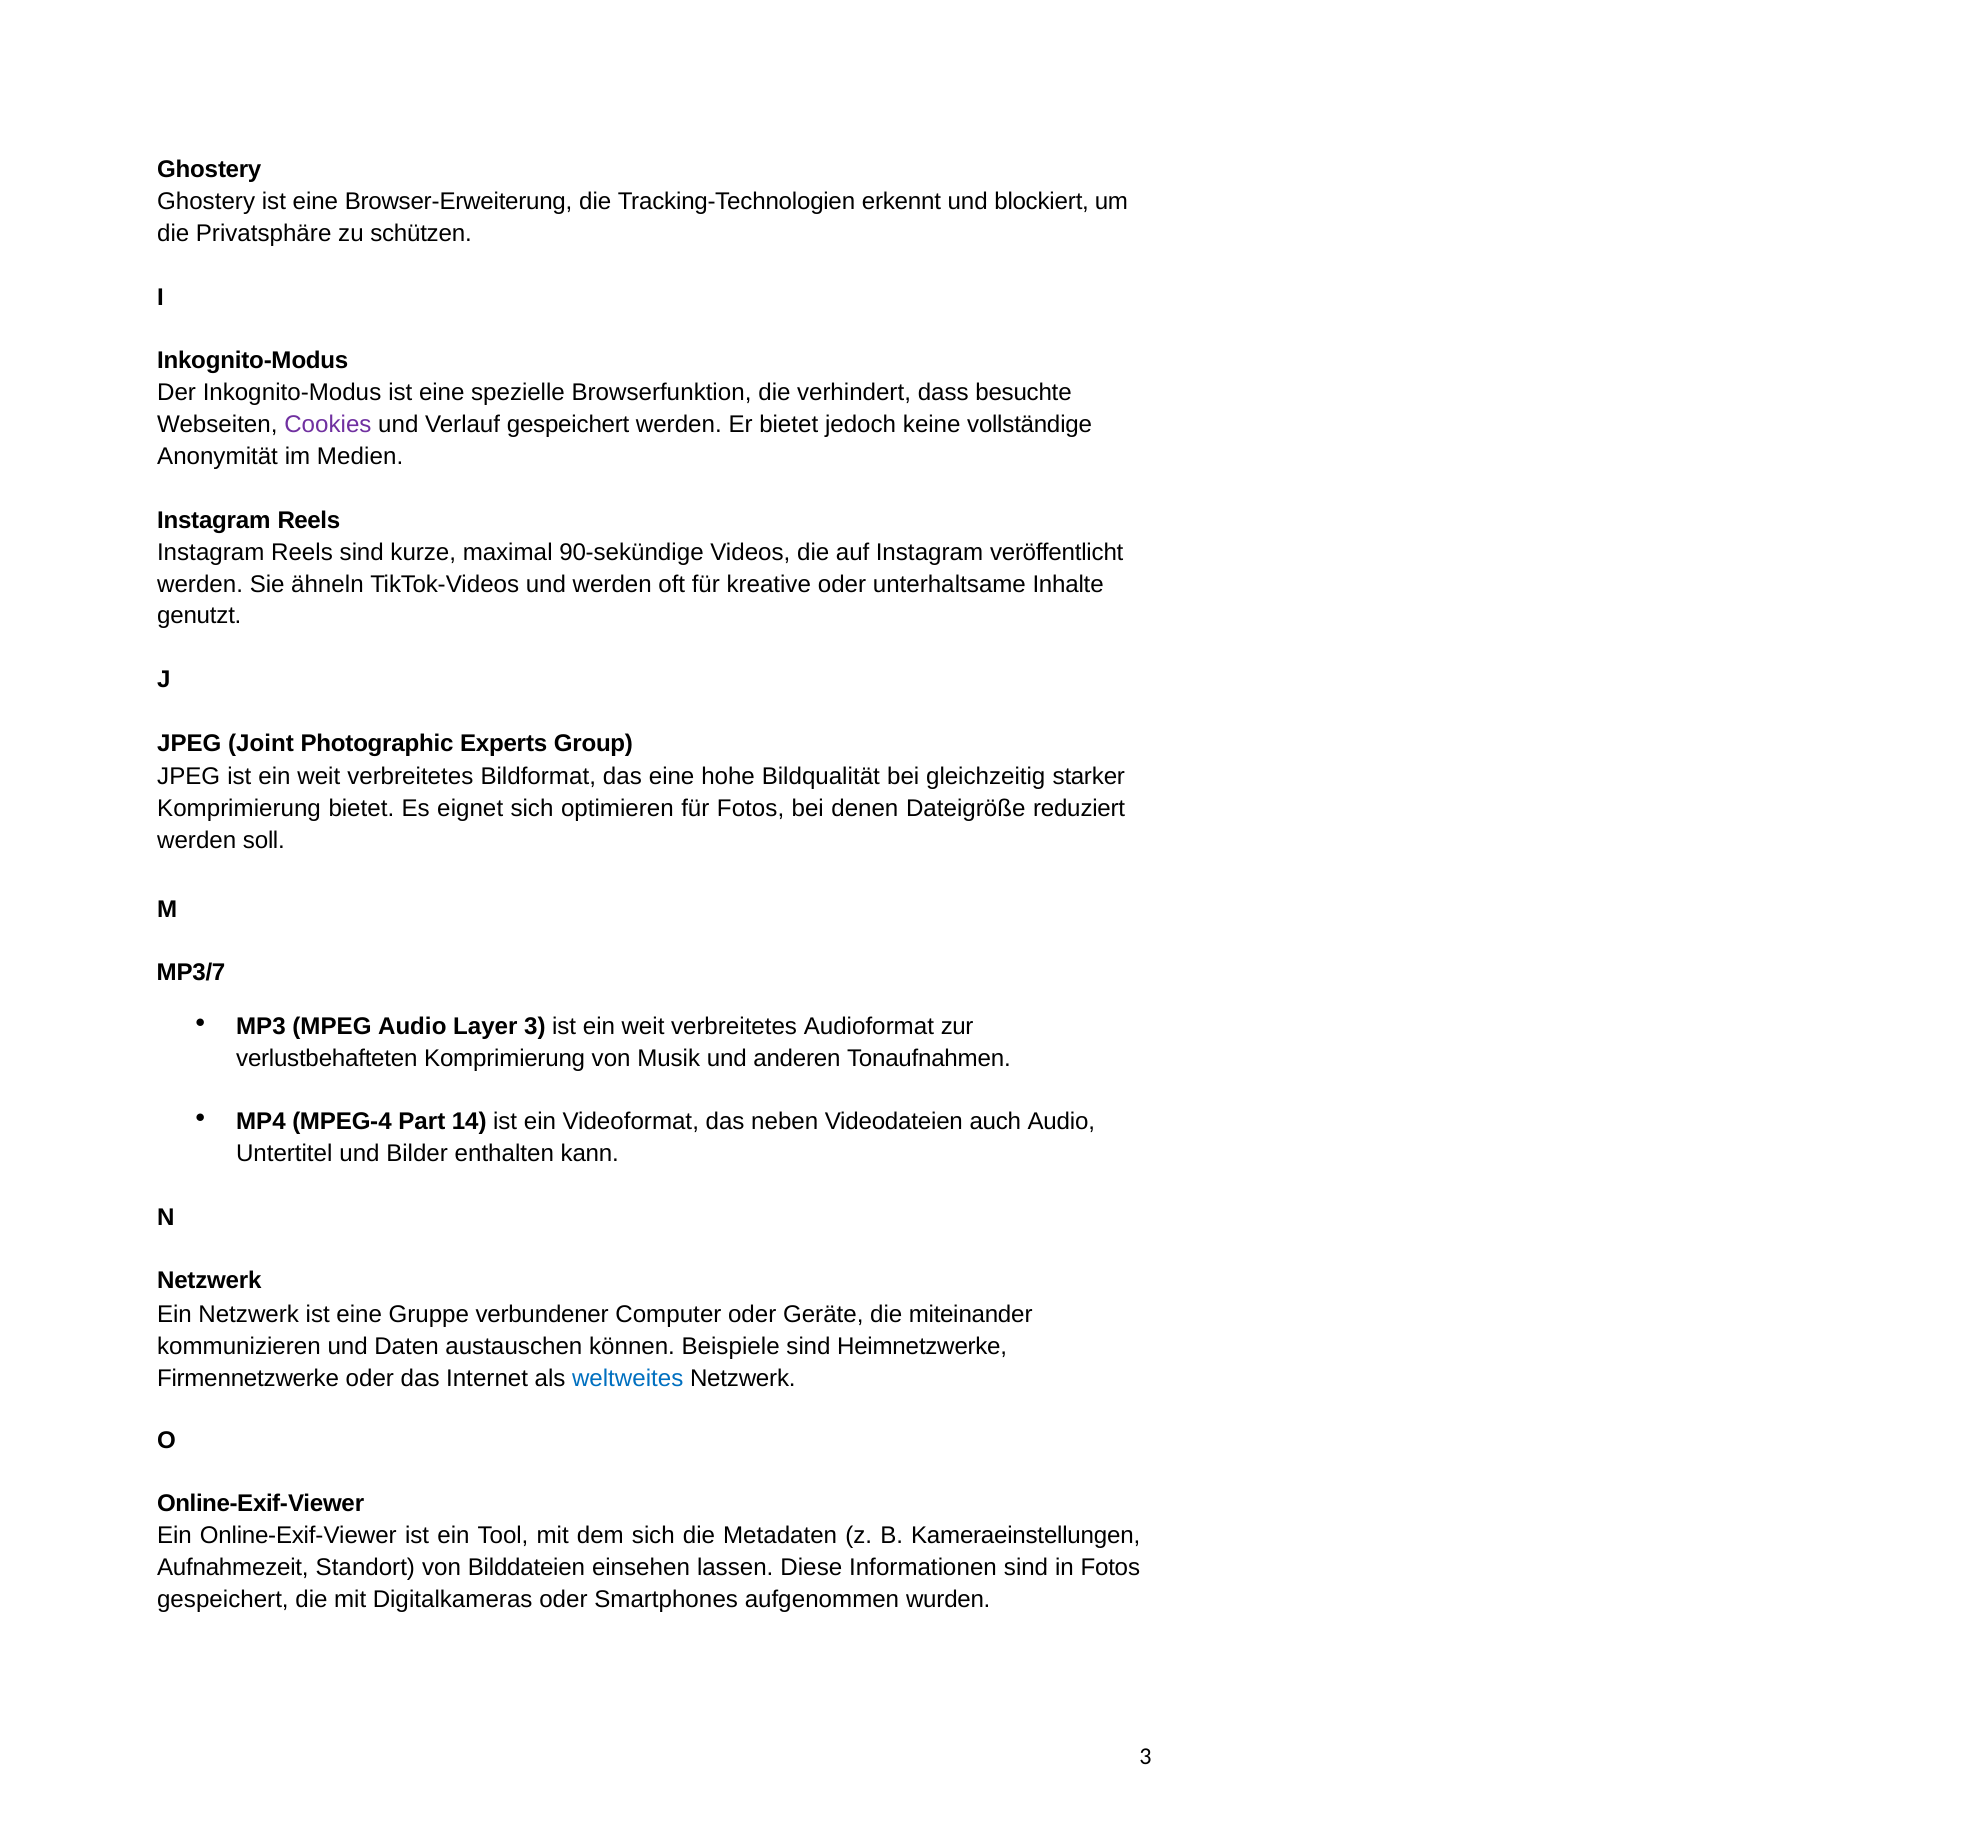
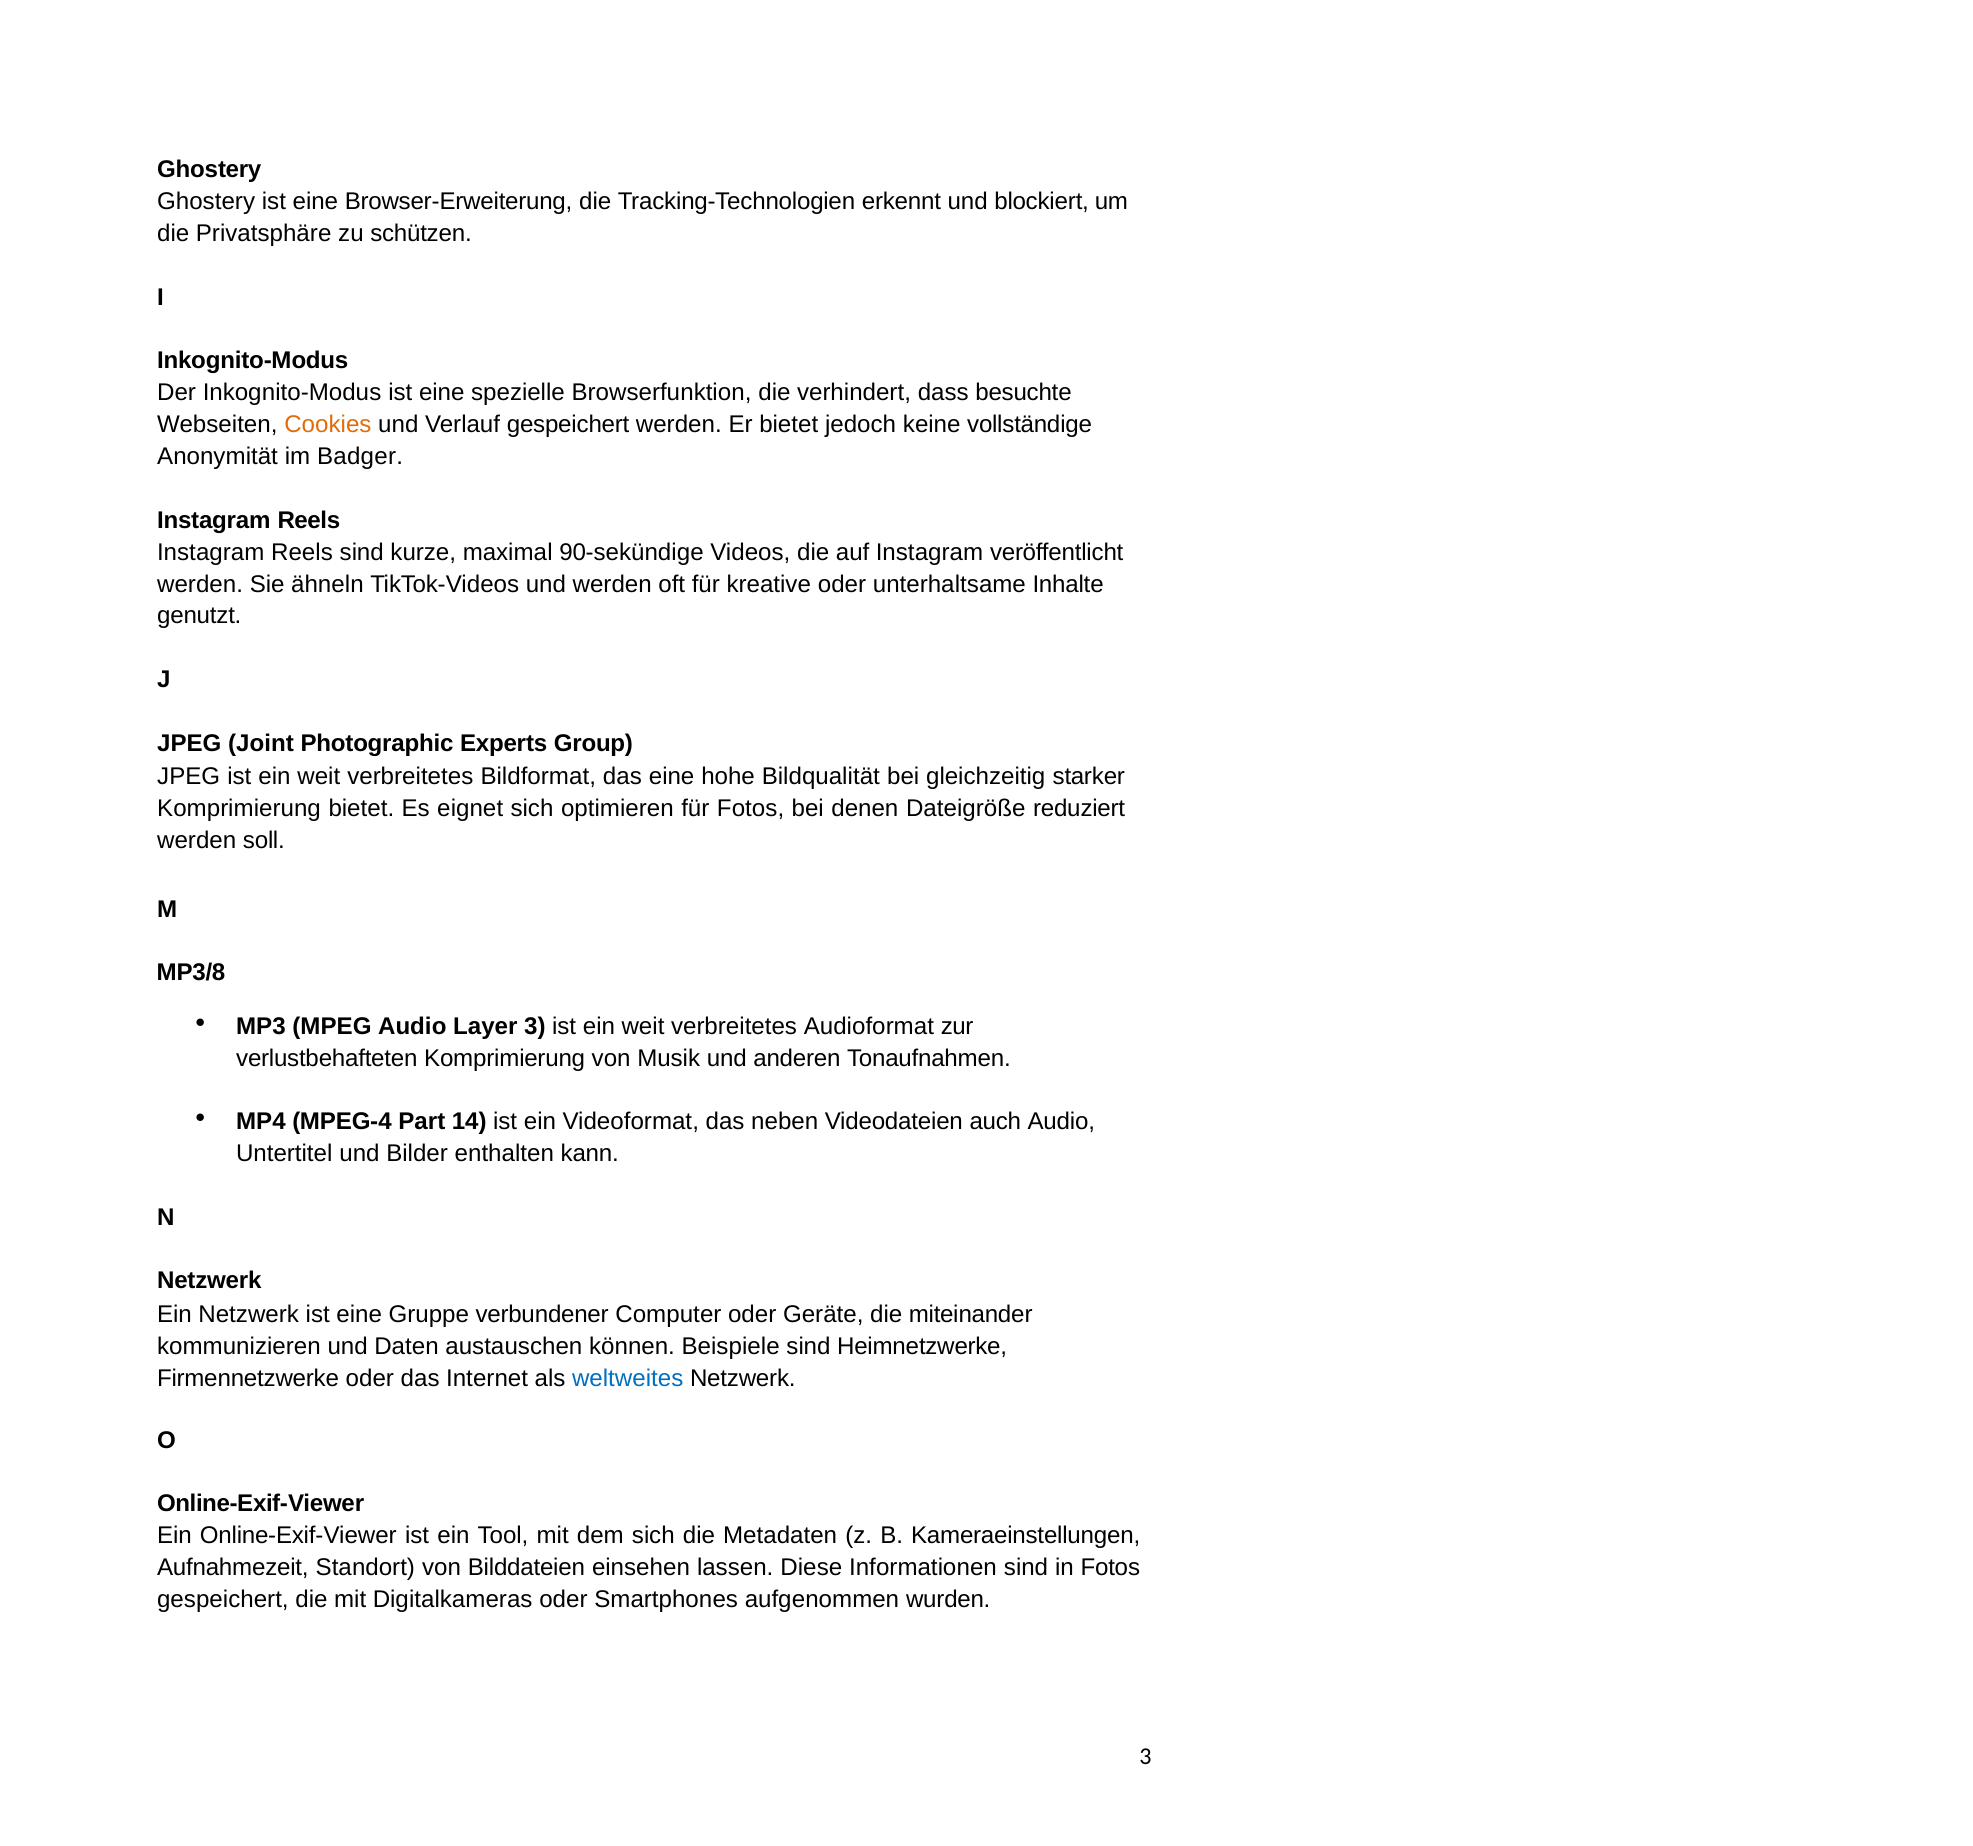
Cookies colour: purple -> orange
Medien: Medien -> Badger
MP3/7: MP3/7 -> MP3/8
